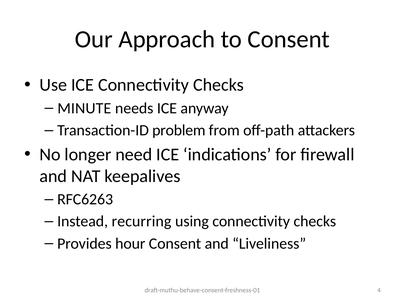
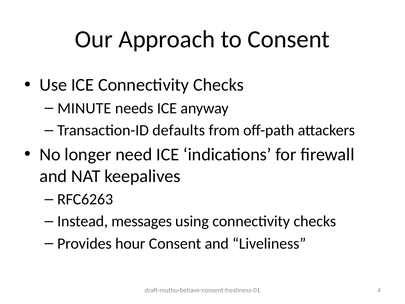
problem: problem -> defaults
recurring: recurring -> messages
